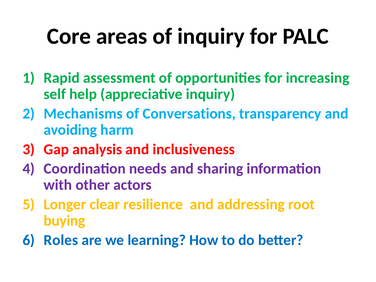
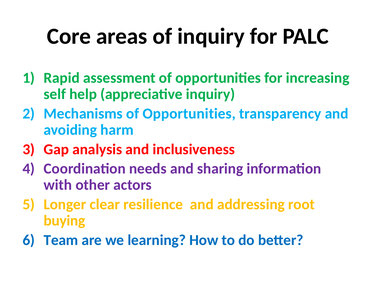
Mechanisms of Conversations: Conversations -> Opportunities
Roles: Roles -> Team
